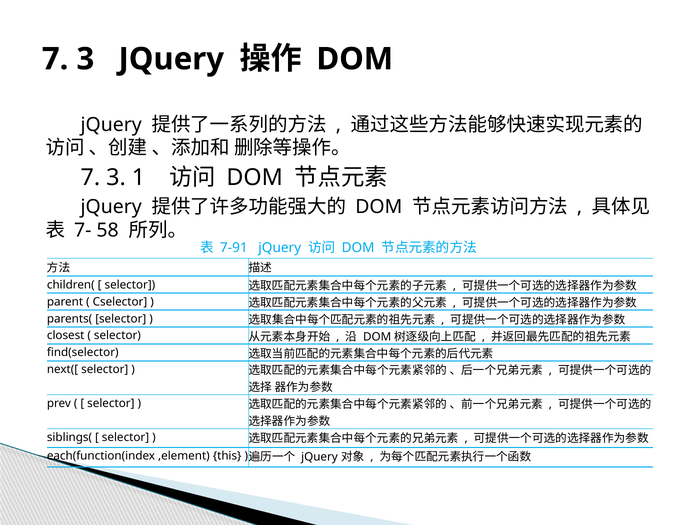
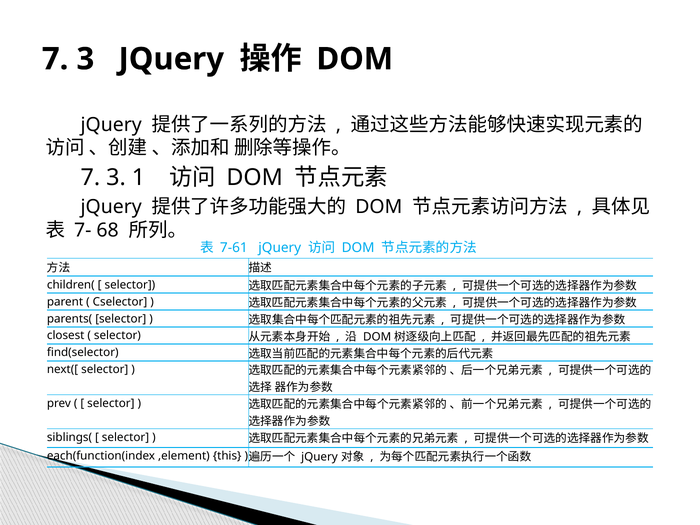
58: 58 -> 68
7-91: 7-91 -> 7-61
